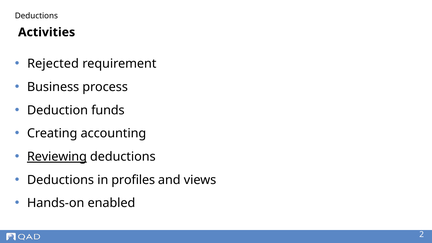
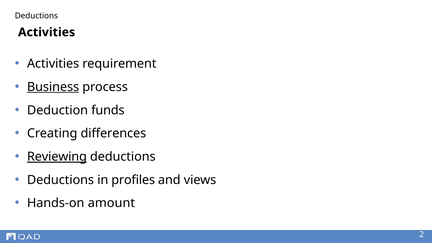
Rejected at (53, 64): Rejected -> Activities
Business underline: none -> present
accounting: accounting -> differences
enabled: enabled -> amount
